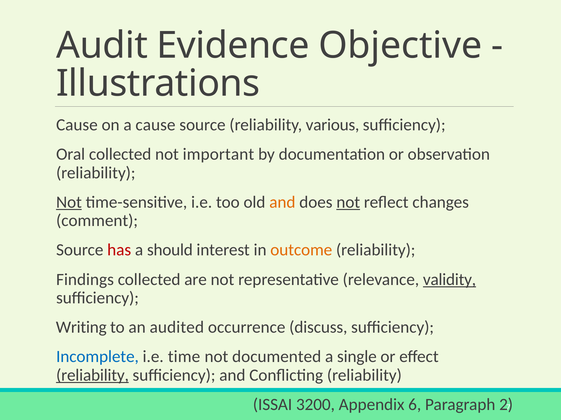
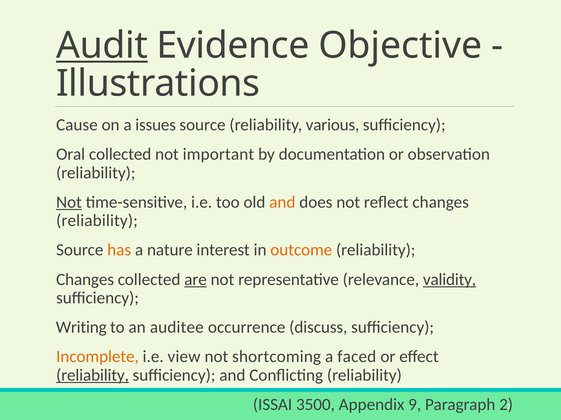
Audit underline: none -> present
a cause: cause -> issues
not at (348, 203) underline: present -> none
comment at (97, 221): comment -> reliability
has colour: red -> orange
should: should -> nature
Findings at (85, 280): Findings -> Changes
are underline: none -> present
audited: audited -> auditee
Incomplete colour: blue -> orange
time: time -> view
documented: documented -> shortcoming
single: single -> faced
3200: 3200 -> 3500
6: 6 -> 9
